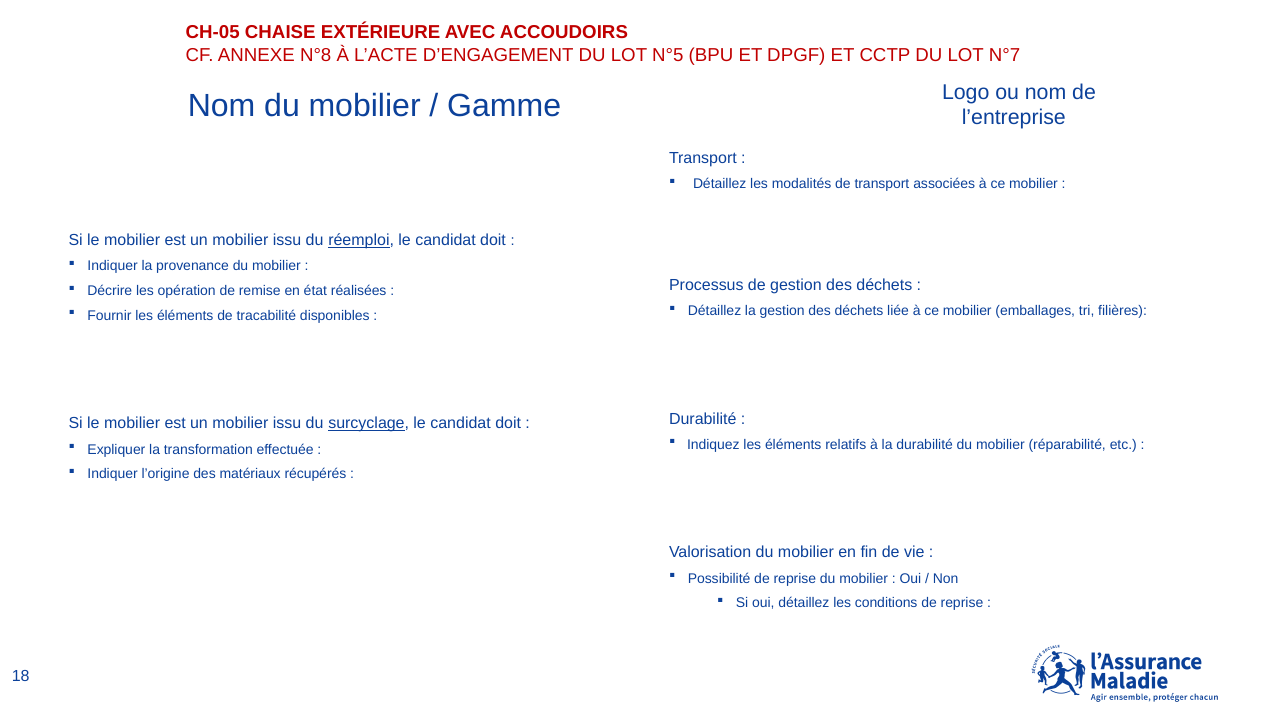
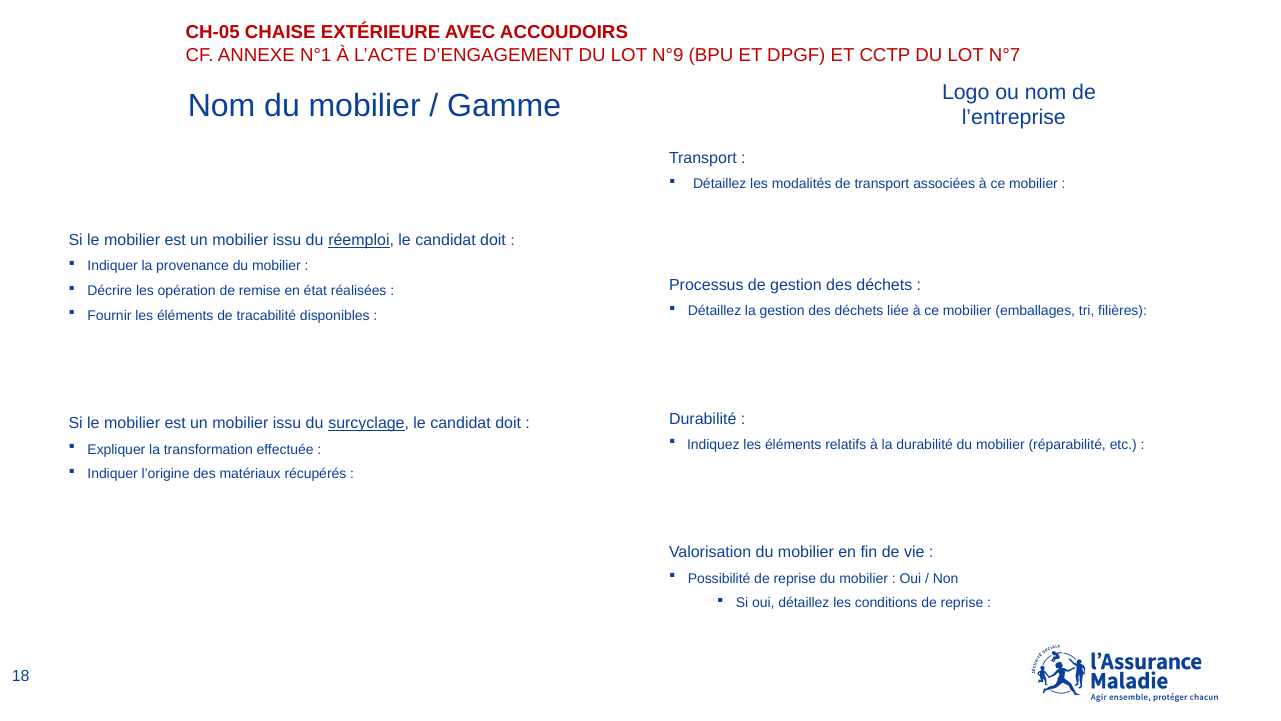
N°8: N°8 -> N°1
N°5: N°5 -> N°9
